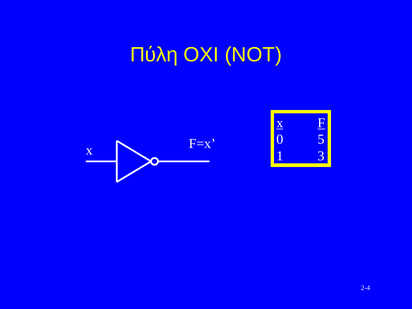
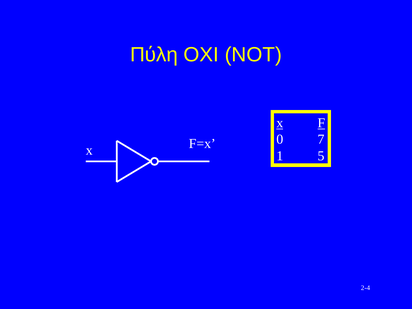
5: 5 -> 7
3: 3 -> 5
